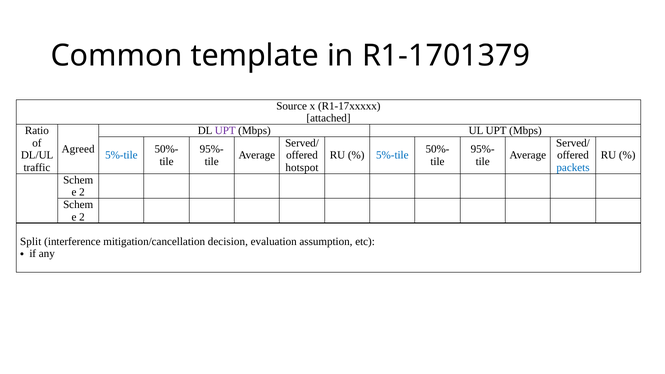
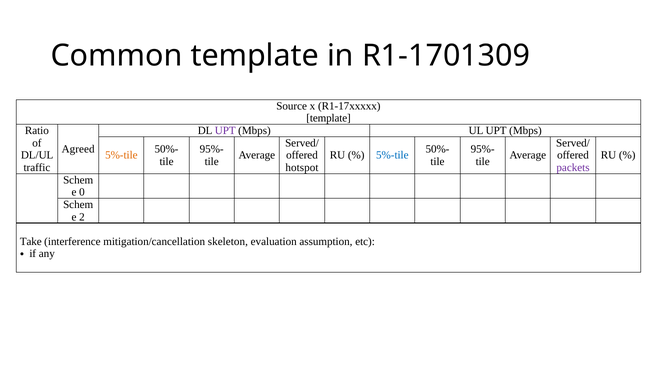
R1-1701379: R1-1701379 -> R1-1701309
attached at (329, 118): attached -> template
5%-tile at (121, 155) colour: blue -> orange
packets colour: blue -> purple
2 at (82, 192): 2 -> 0
Split: Split -> Take
decision: decision -> skeleton
